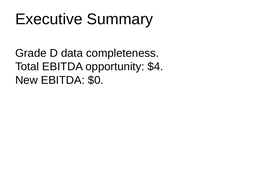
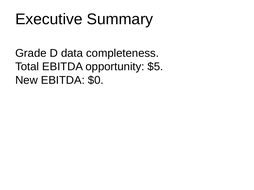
$4: $4 -> $5
